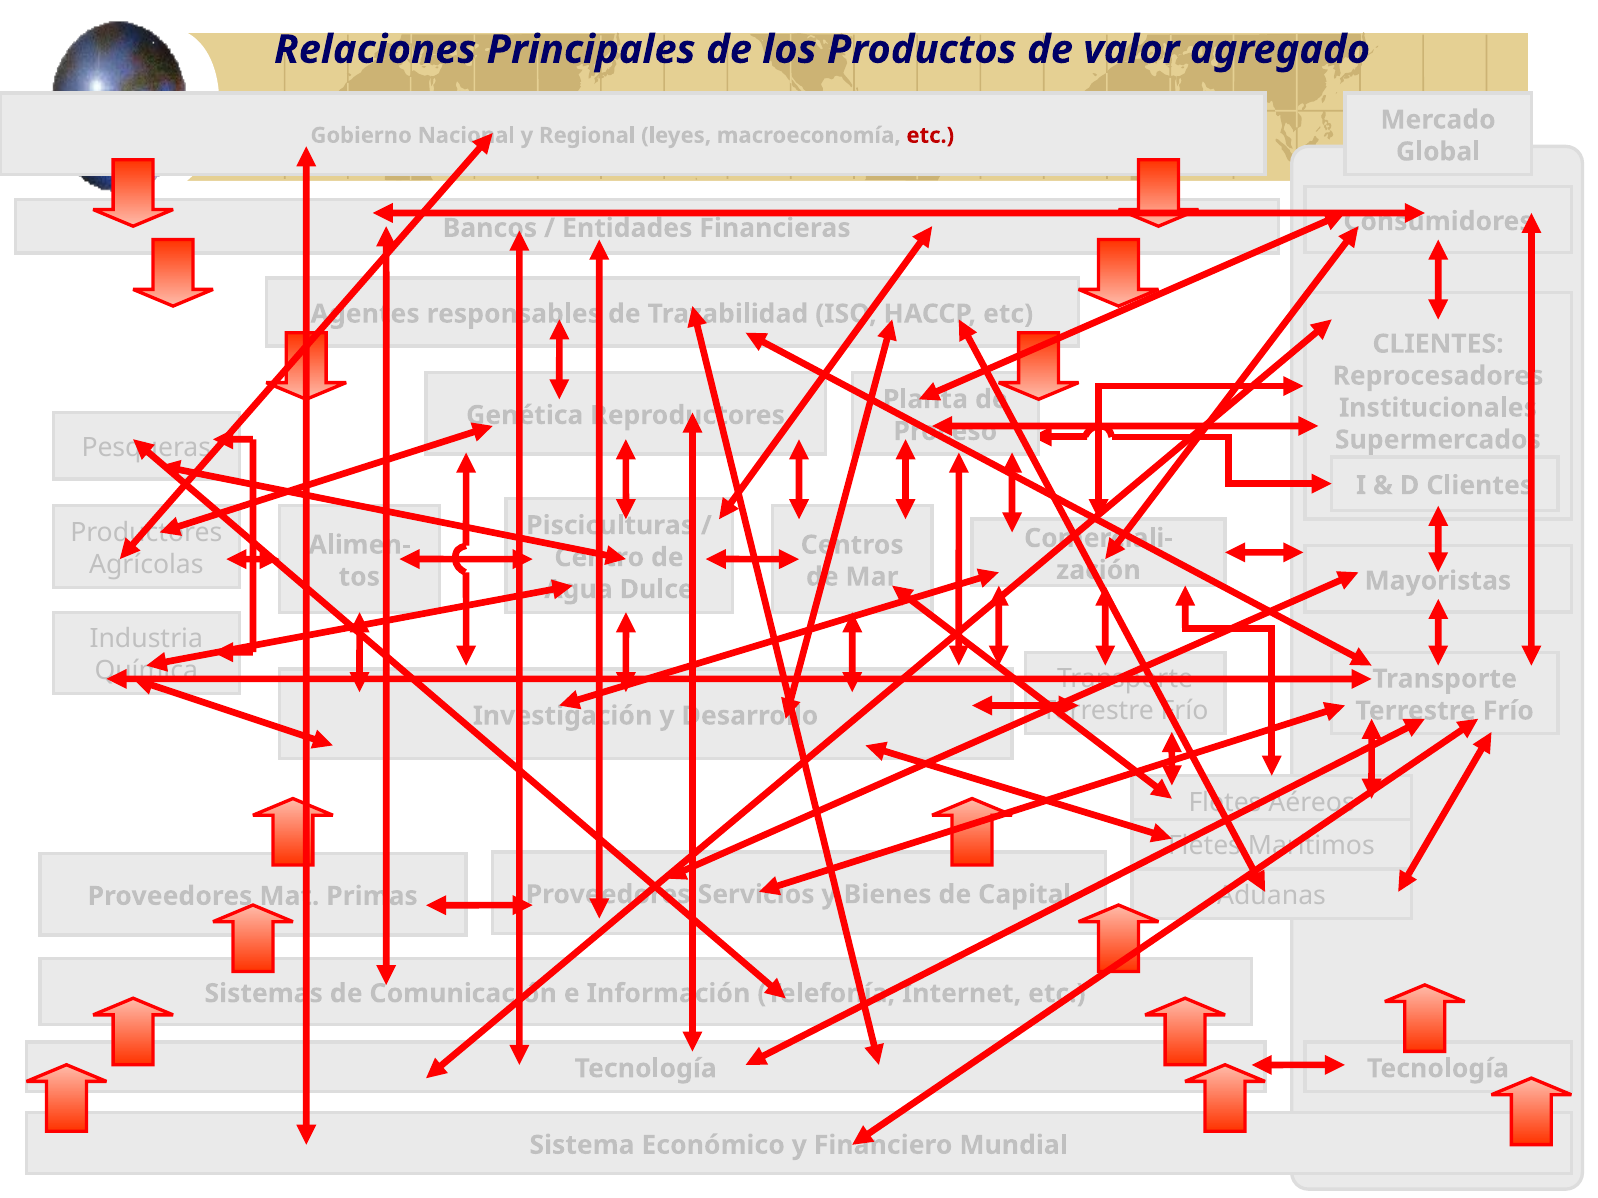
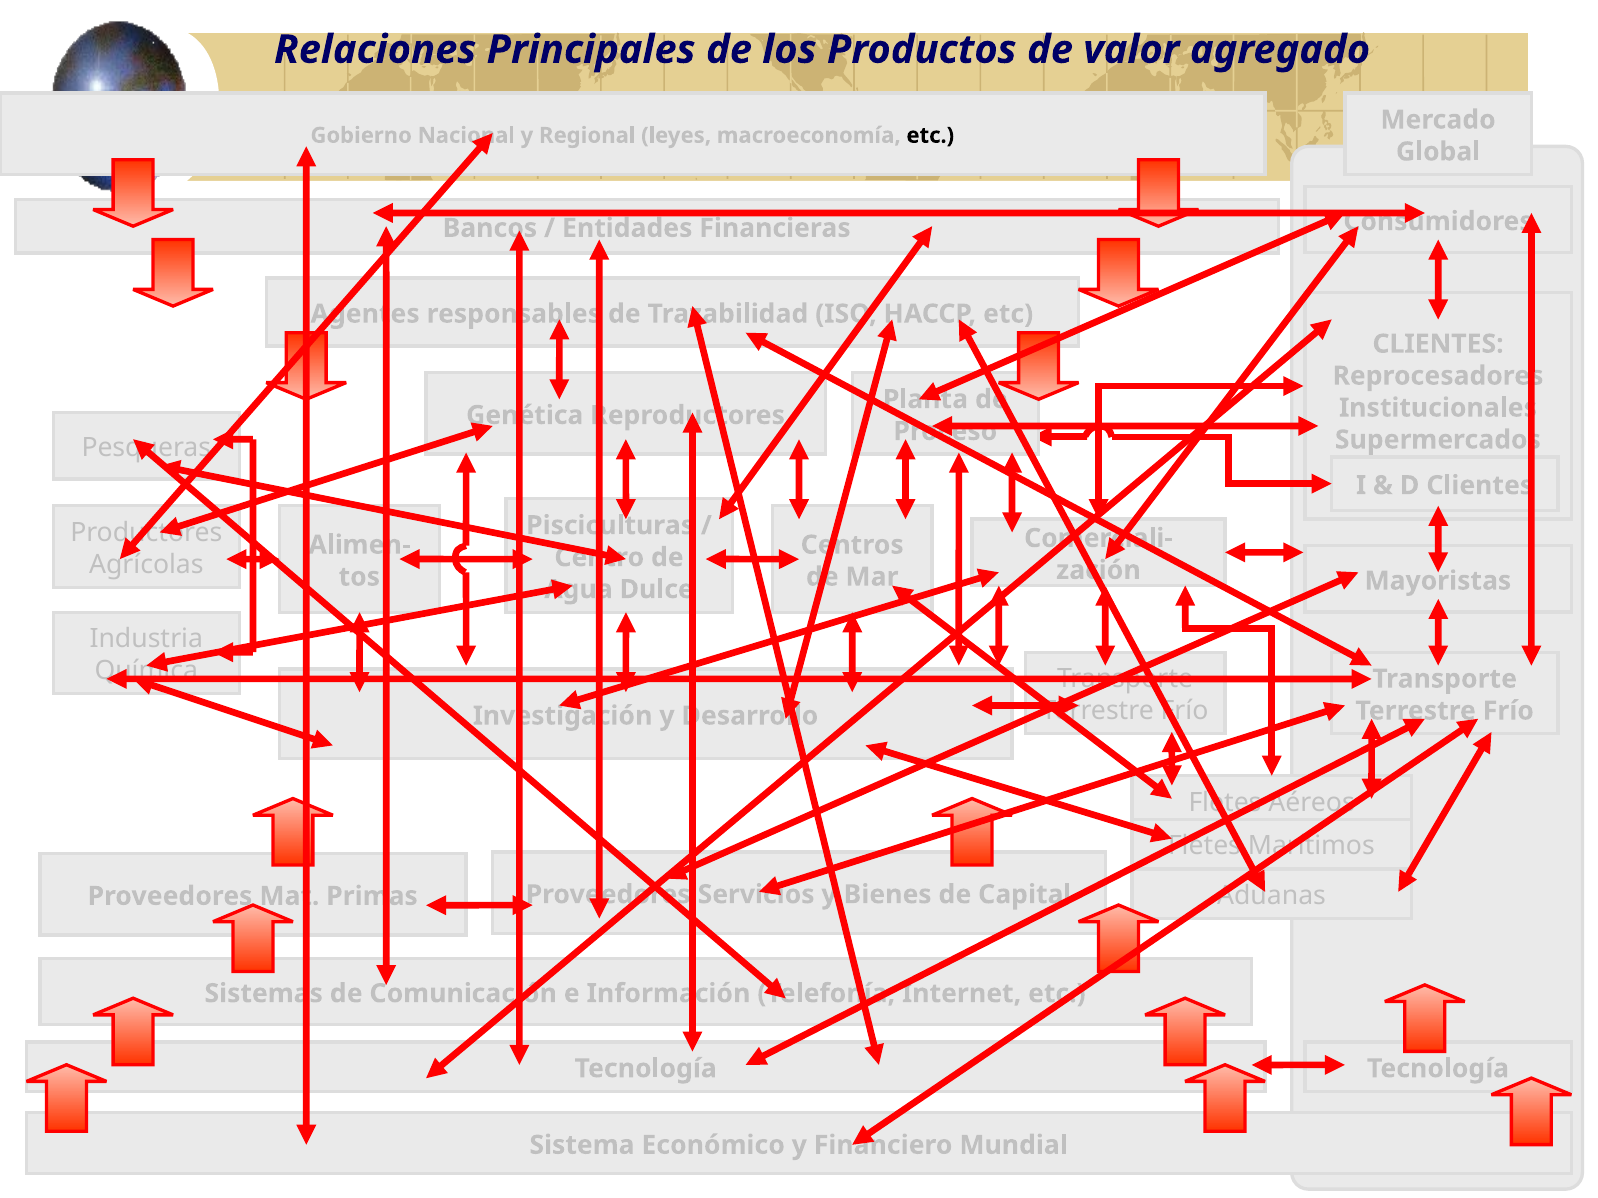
etc at (930, 135) colour: red -> black
